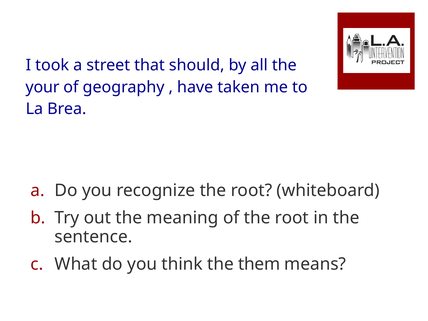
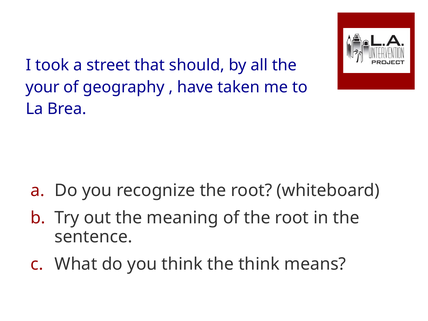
the them: them -> think
